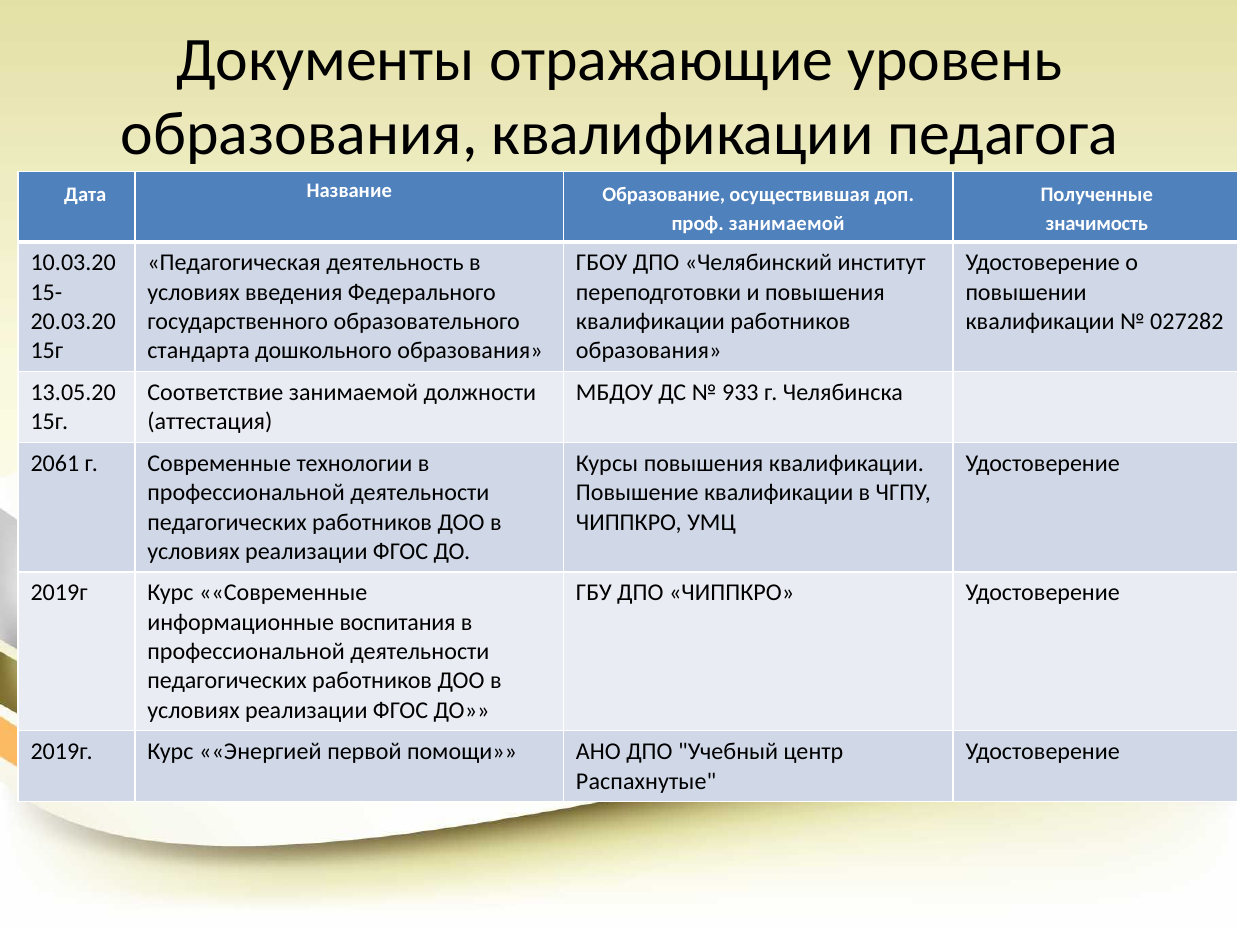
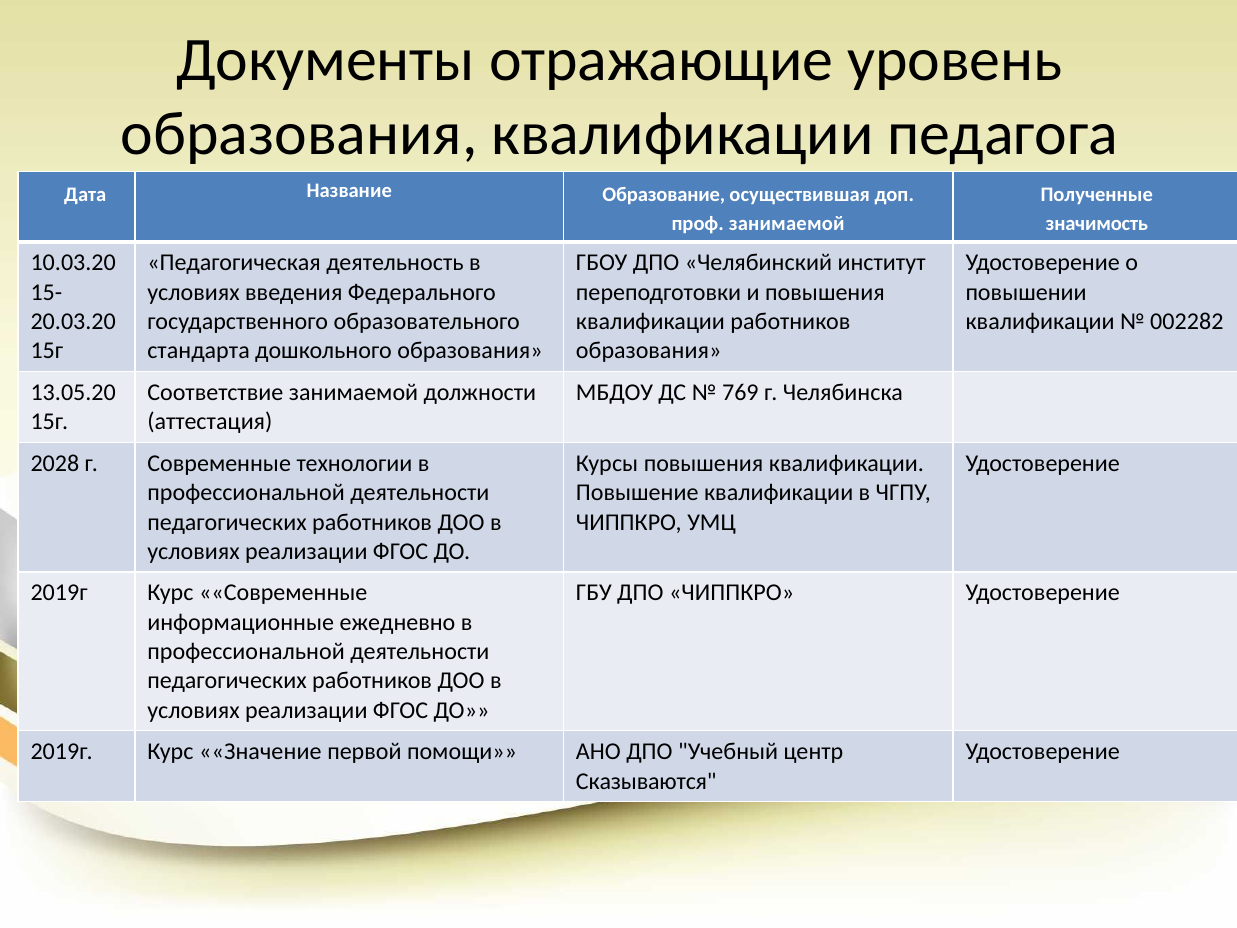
027282: 027282 -> 002282
933: 933 -> 769
2061: 2061 -> 2028
воспитания: воспитания -> ежедневно
Энергией: Энергией -> Значение
Распахнутые: Распахнутые -> Сказываются
